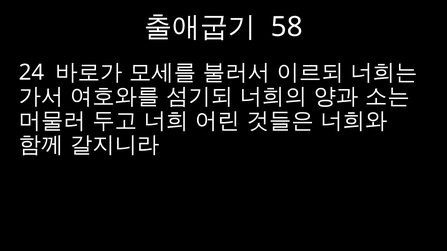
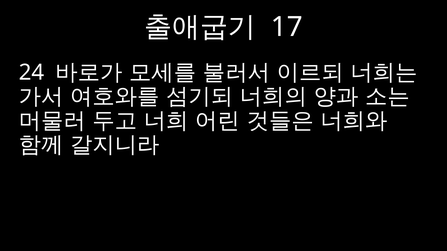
58: 58 -> 17
